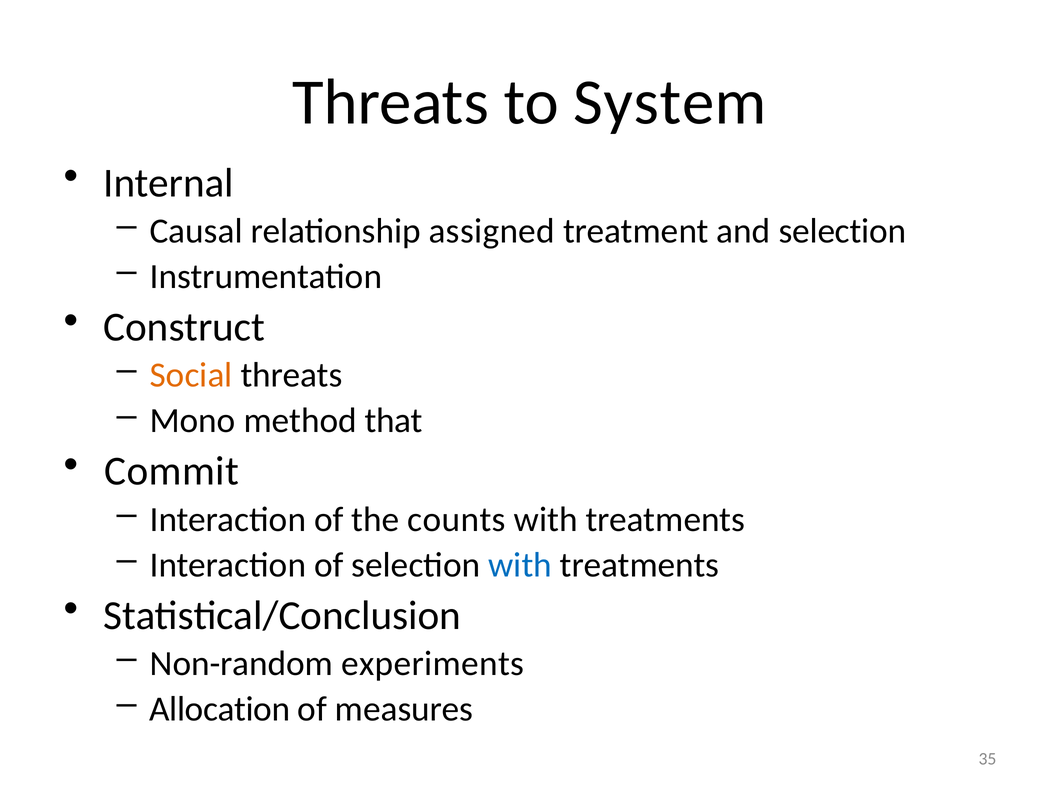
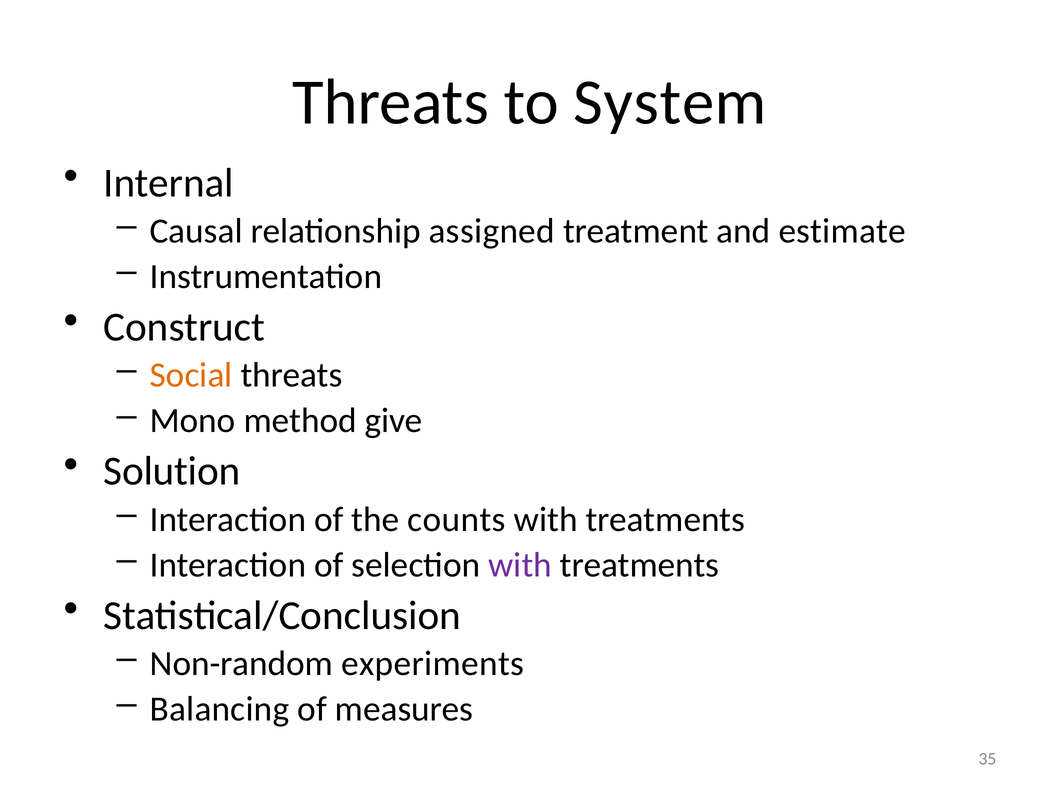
and selection: selection -> estimate
that: that -> give
Commit: Commit -> Solution
with at (520, 565) colour: blue -> purple
Allocation: Allocation -> Balancing
